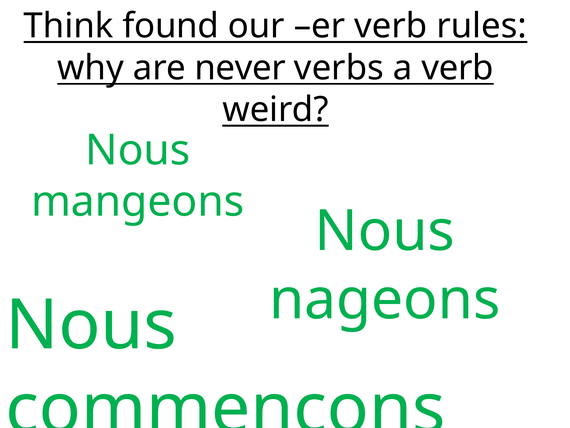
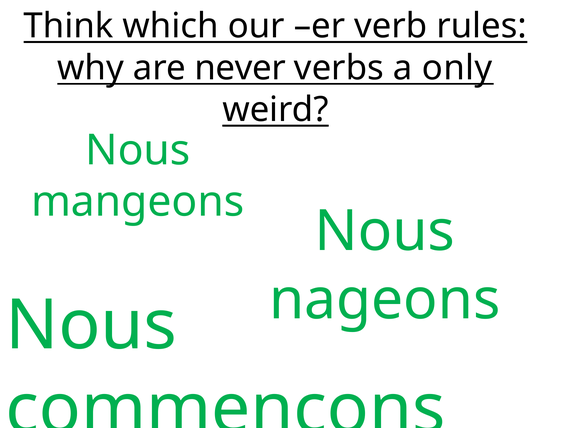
found: found -> which
a verb: verb -> only
